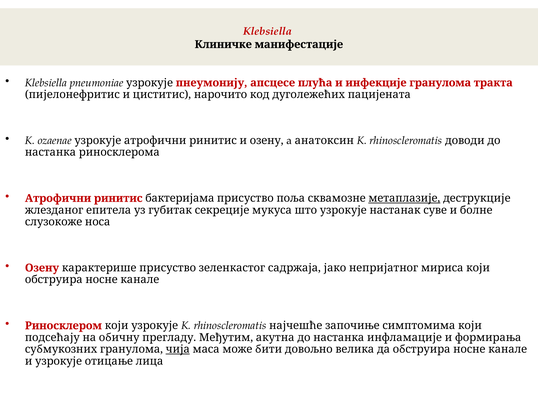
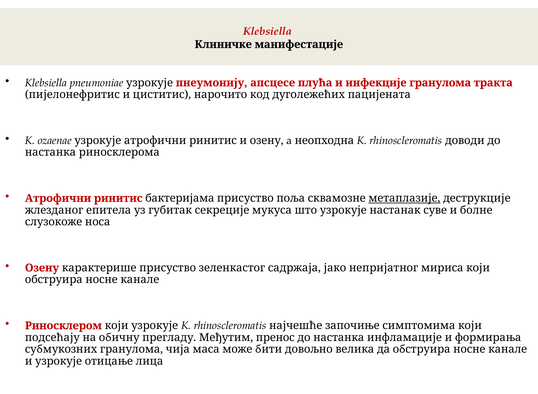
анатоксин: анатоксин -> неопходна
акутна: акутна -> пренос
чија underline: present -> none
